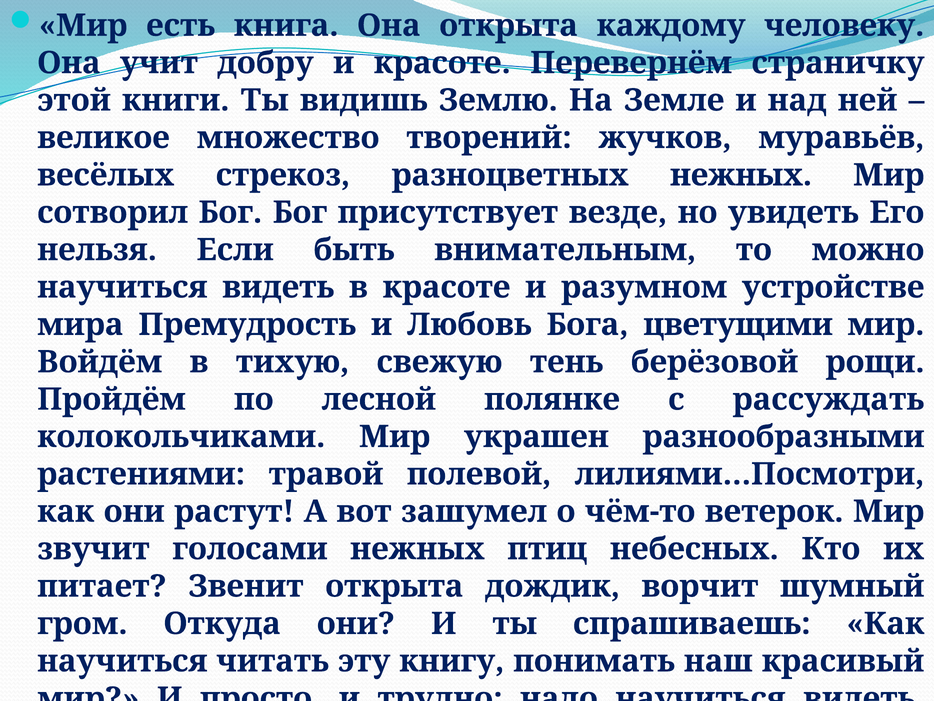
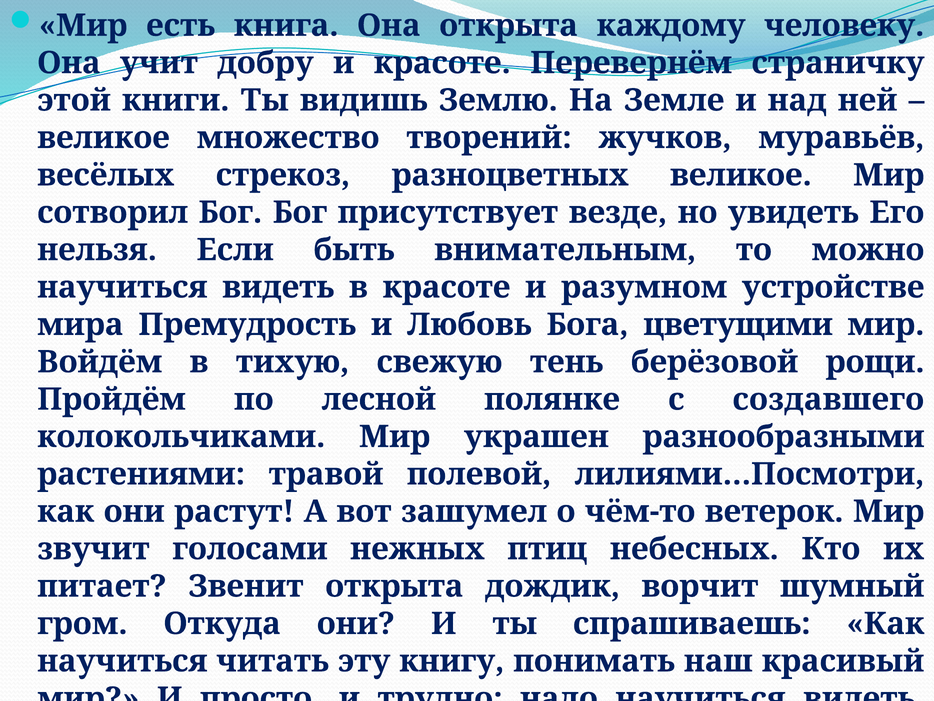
разноцветных нежных: нежных -> великое
с рассуждать: рассуждать -> создавшего
